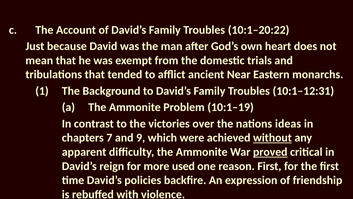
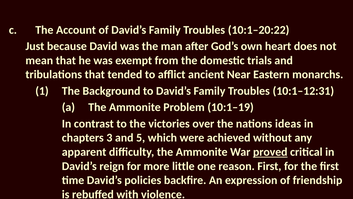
7: 7 -> 3
9: 9 -> 5
without underline: present -> none
used: used -> little
